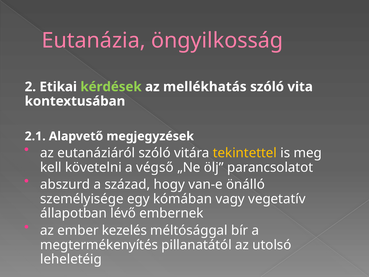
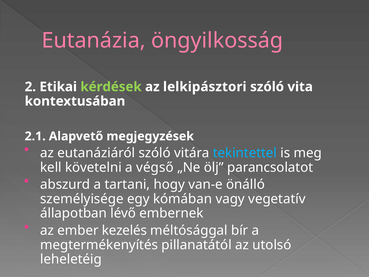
mellékhatás: mellékhatás -> lelkipásztori
tekintettel colour: yellow -> light blue
század: század -> tartani
